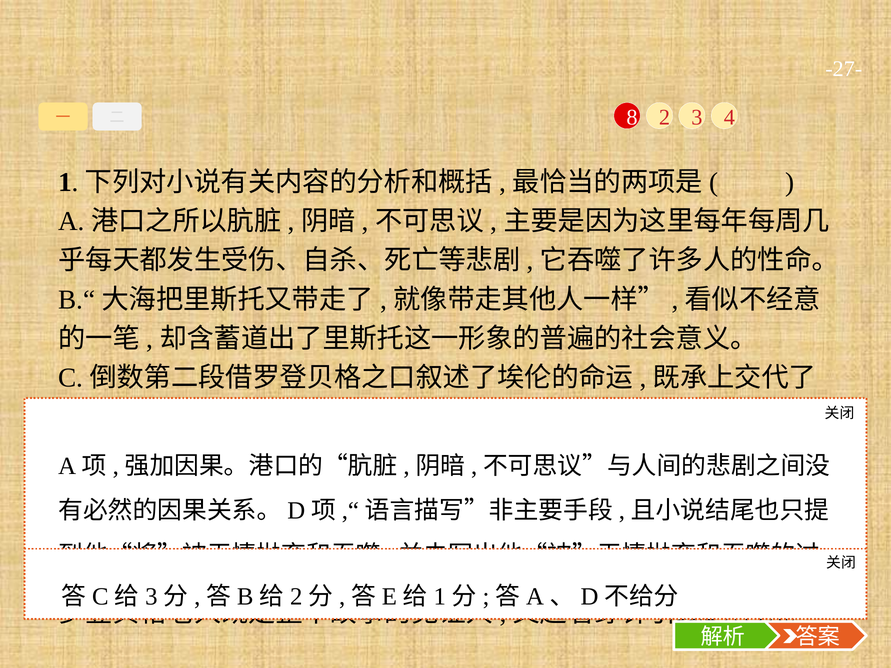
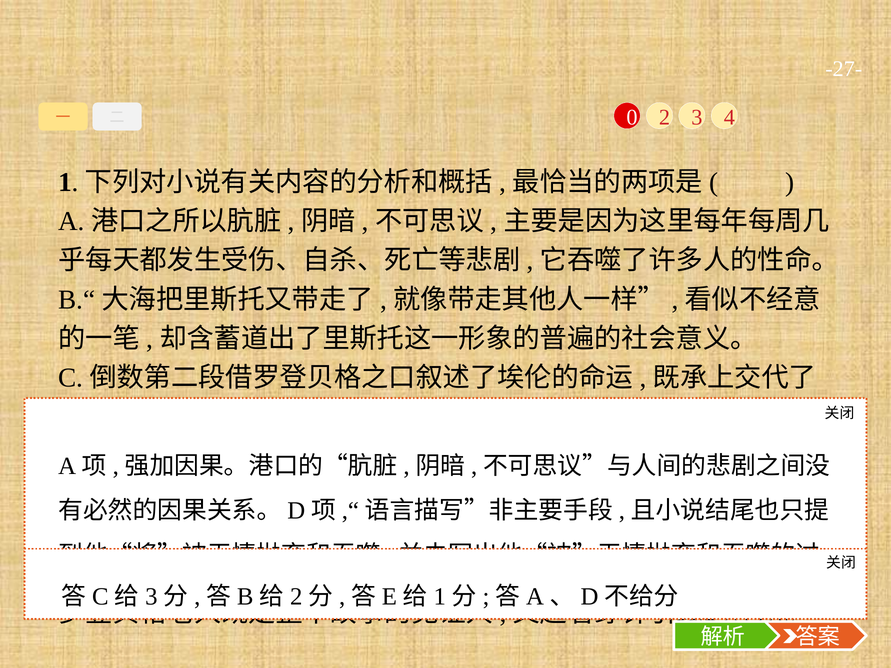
8: 8 -> 0
